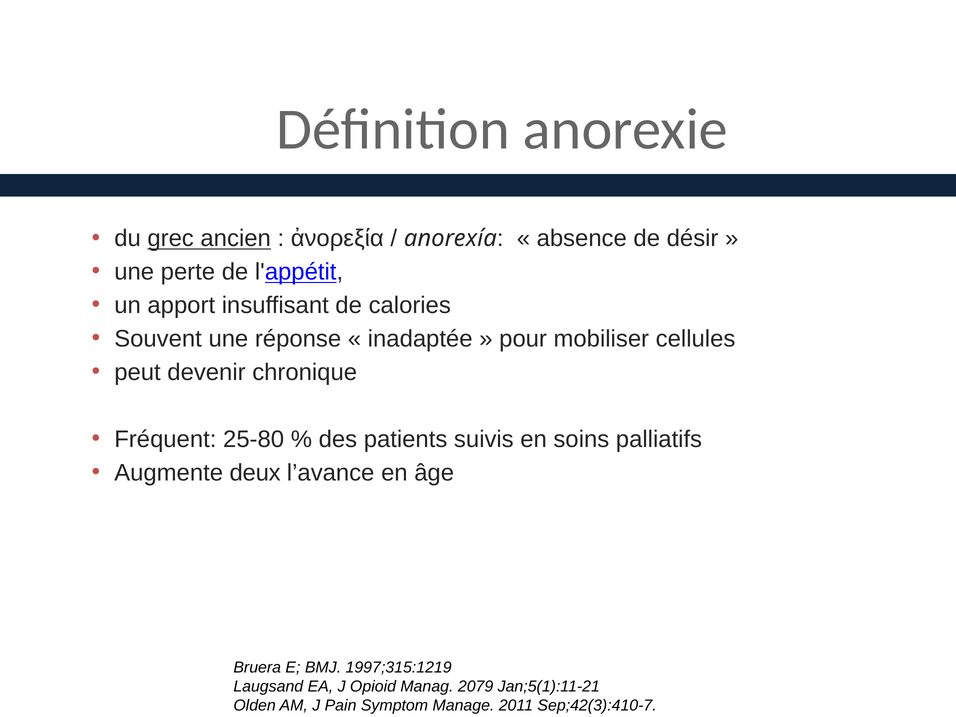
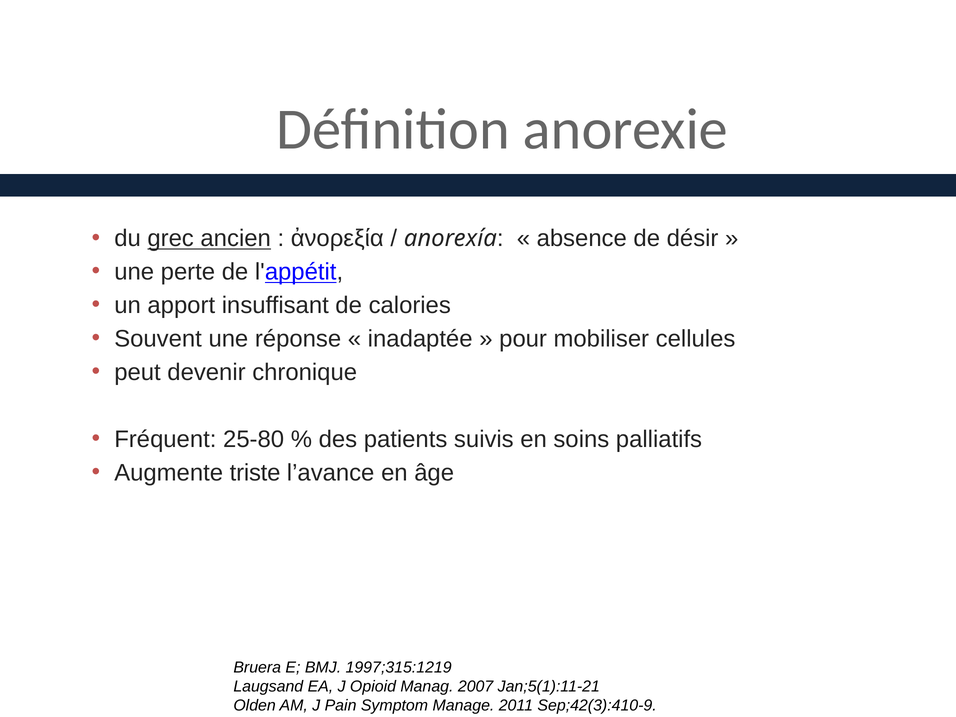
deux: deux -> triste
2079: 2079 -> 2007
Sep;42(3):410-7: Sep;42(3):410-7 -> Sep;42(3):410-9
